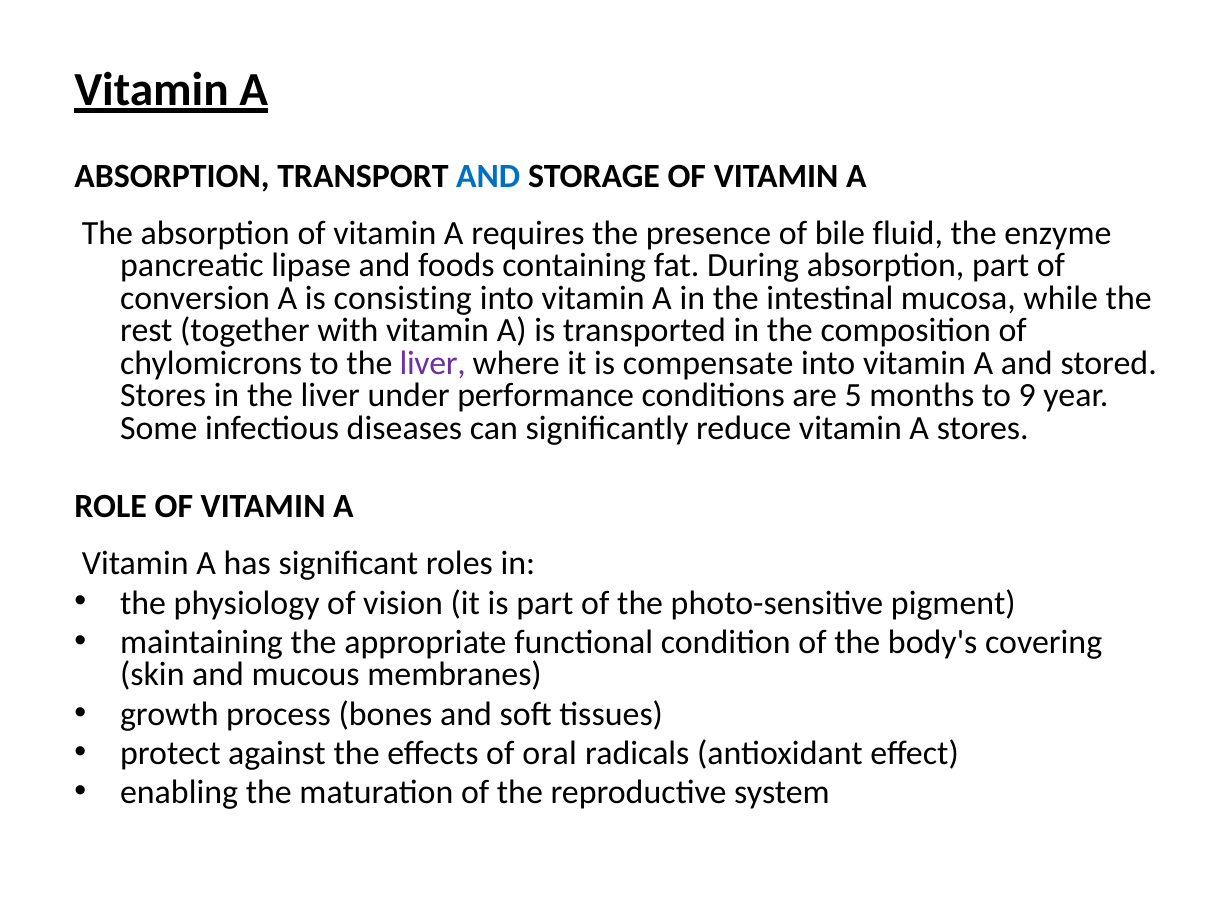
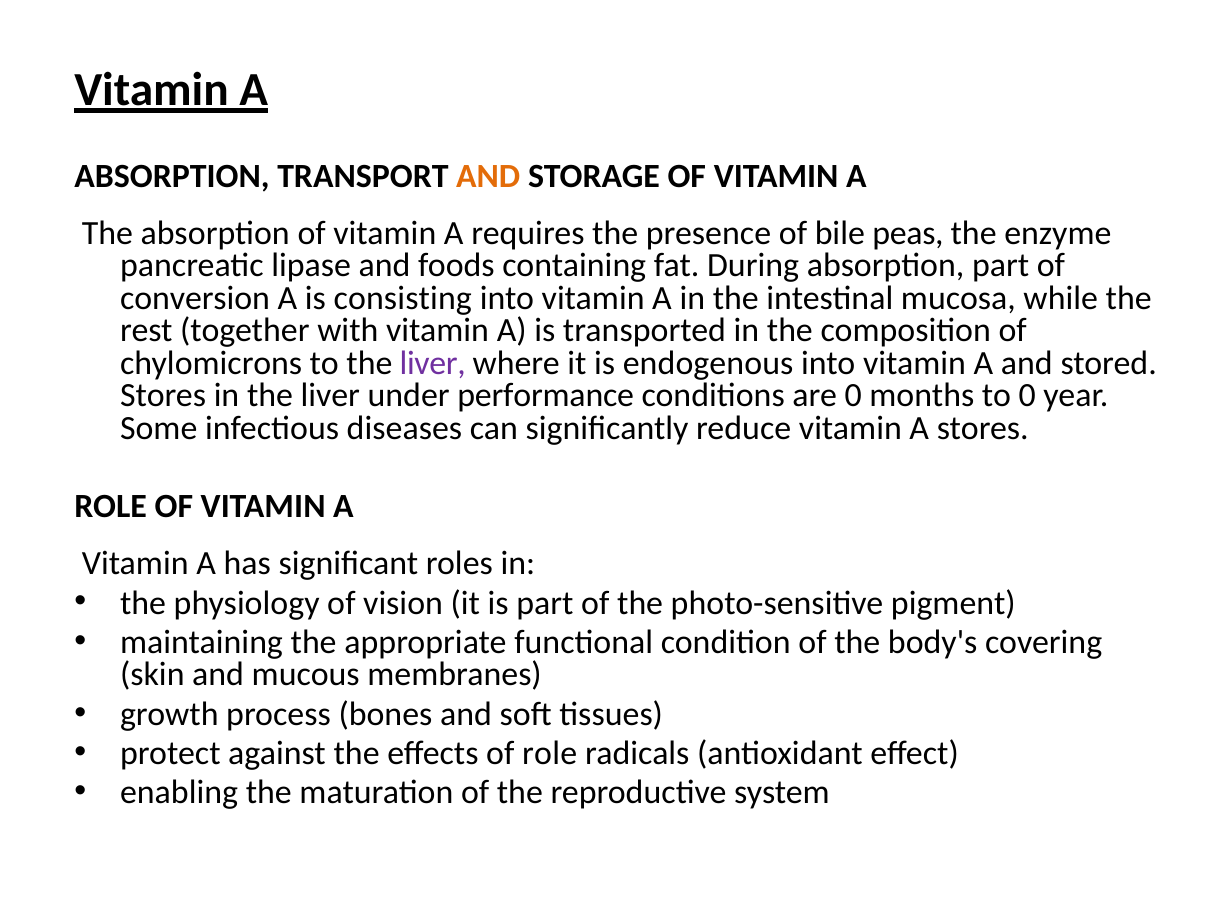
AND at (488, 176) colour: blue -> orange
fluid: fluid -> peas
compensate: compensate -> endogenous
are 5: 5 -> 0
to 9: 9 -> 0
of oral: oral -> role
